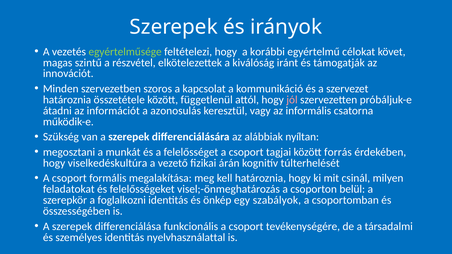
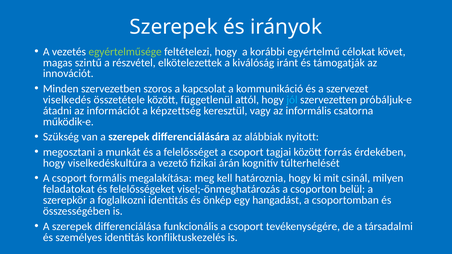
határoznia at (67, 100): határoznia -> viselkedés
jól colour: pink -> light blue
azonosulás: azonosulás -> képzettség
nyíltan: nyíltan -> nyitott
szabályok: szabályok -> hangadást
nyelvhasználattal: nyelvhasználattal -> konfliktuskezelés
